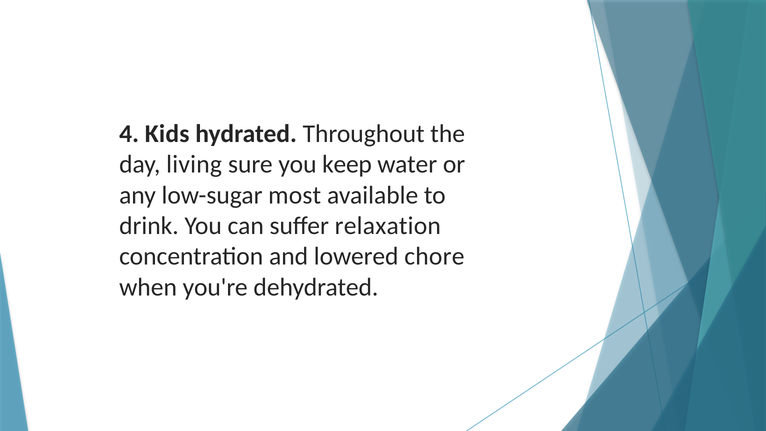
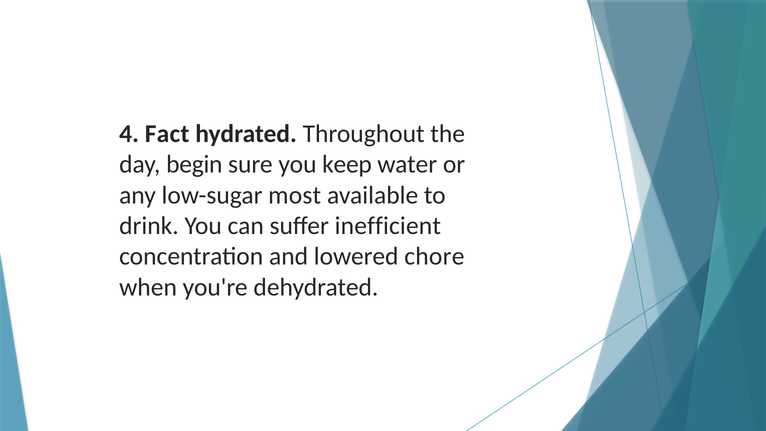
Kids: Kids -> Fact
living: living -> begin
relaxation: relaxation -> inefficient
